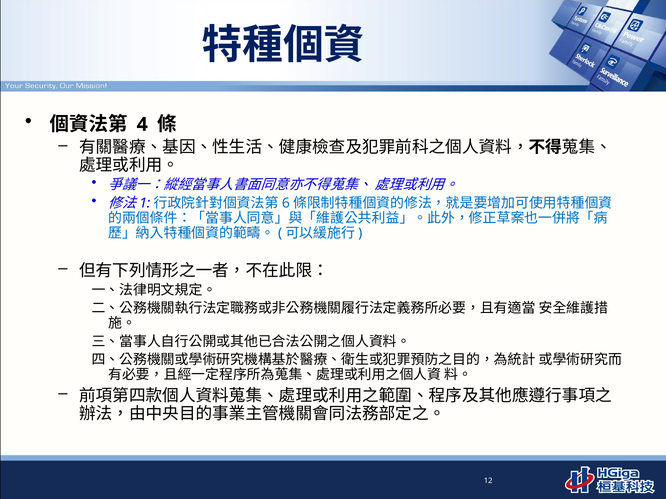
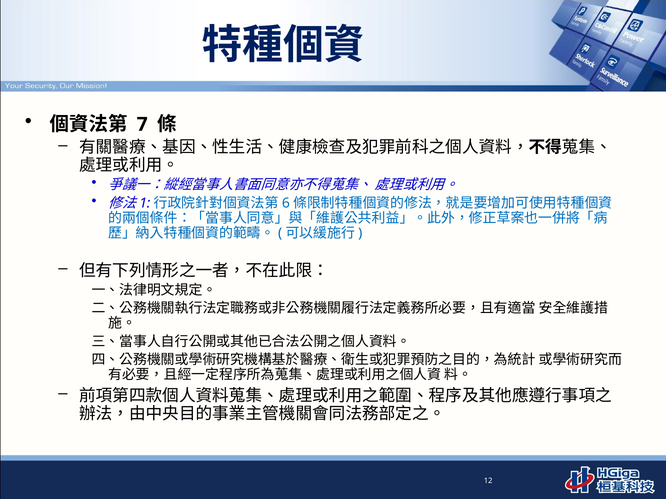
4: 4 -> 7
